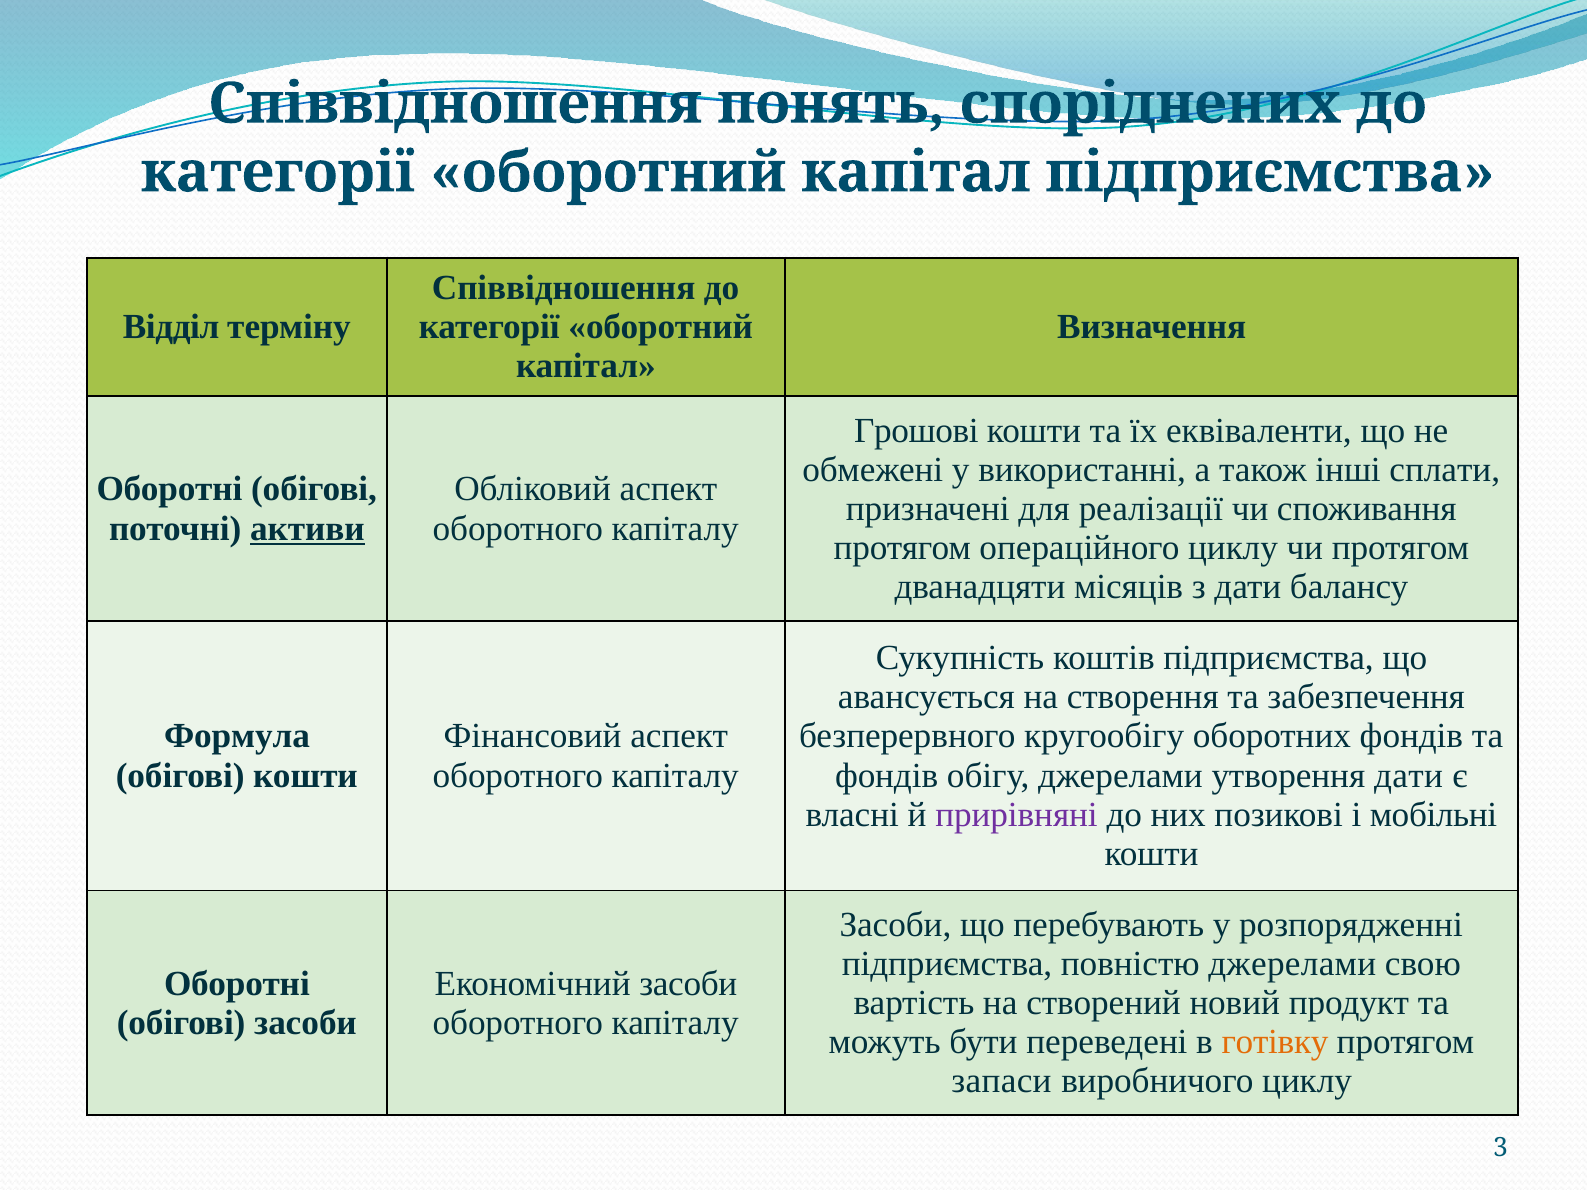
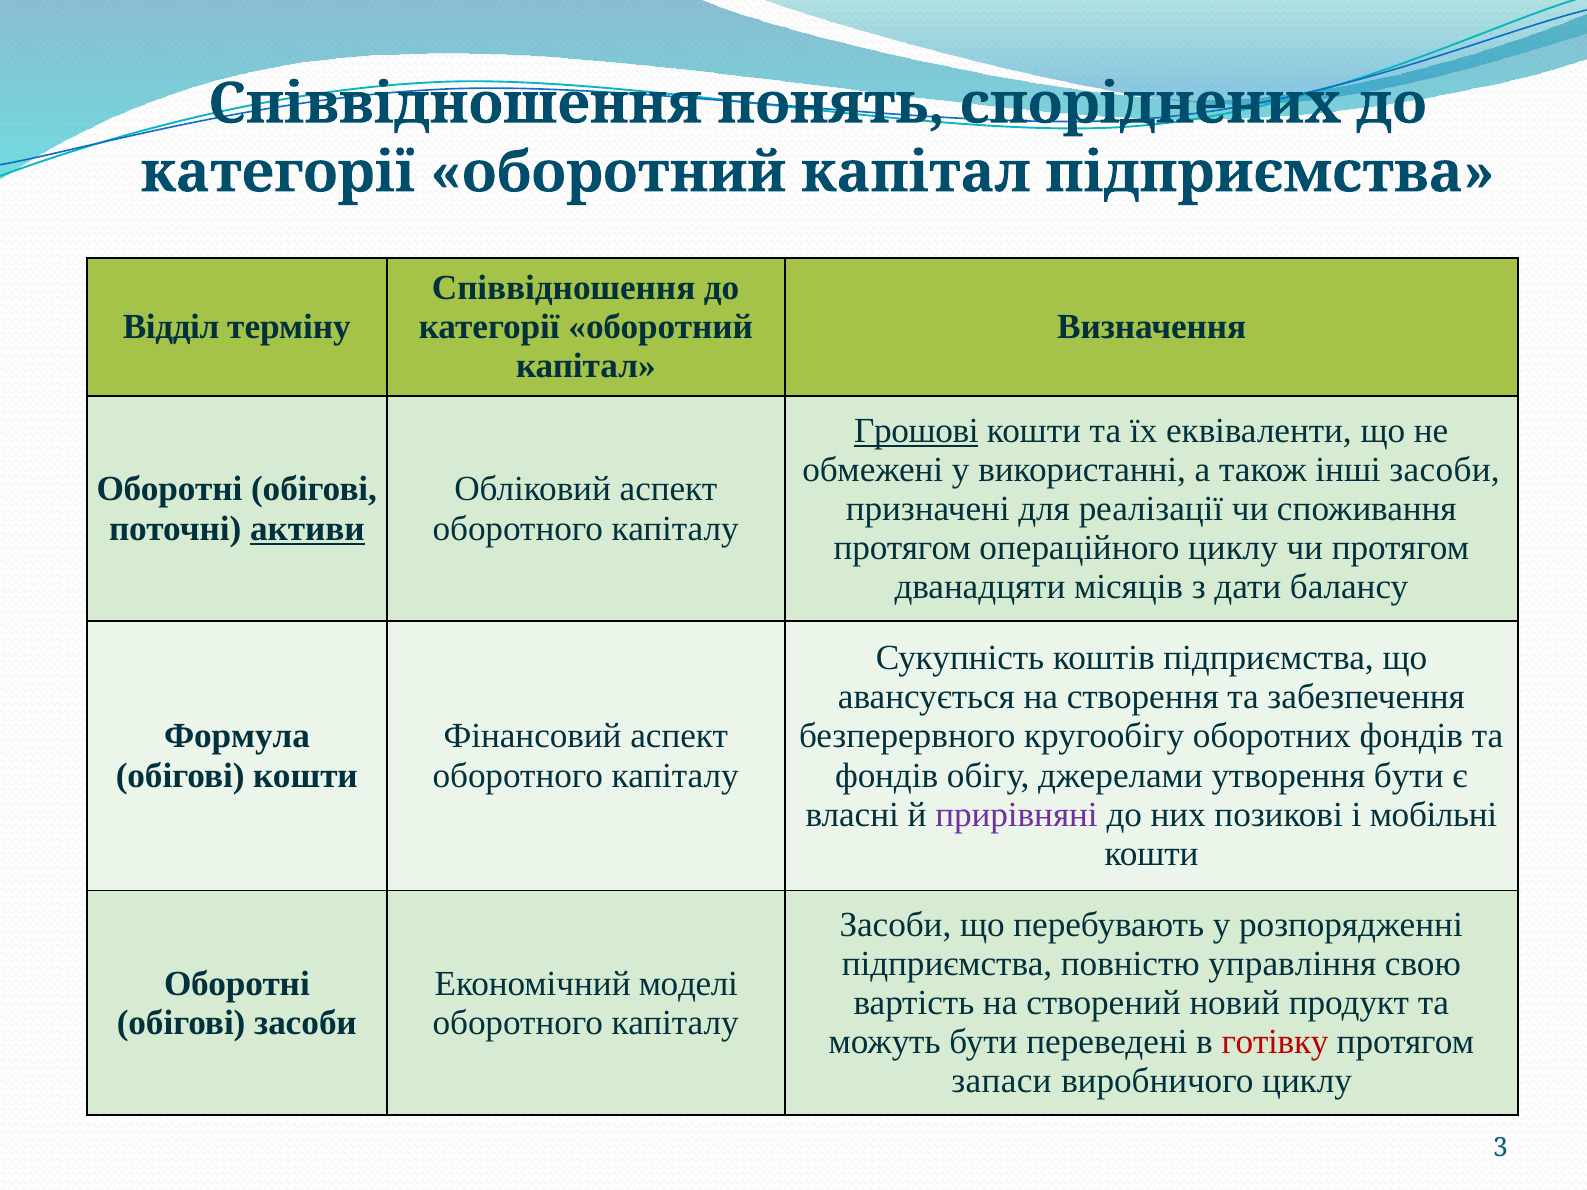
Грошові underline: none -> present
інші сплати: сплати -> засоби
утворення дати: дати -> бути
повністю джерелами: джерелами -> управління
Економічний засоби: засоби -> моделі
готівку colour: orange -> red
